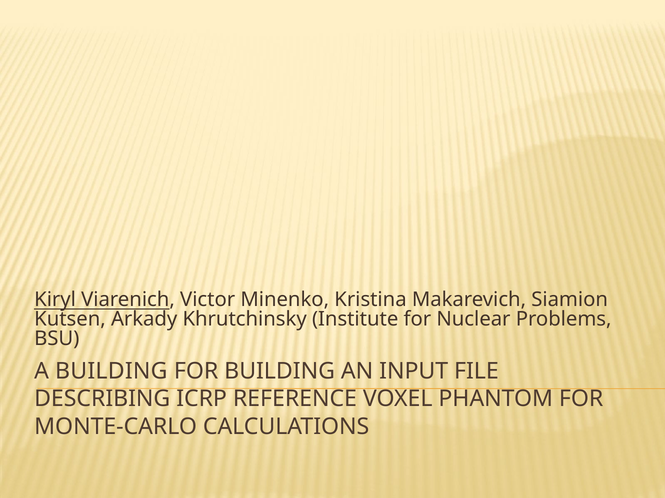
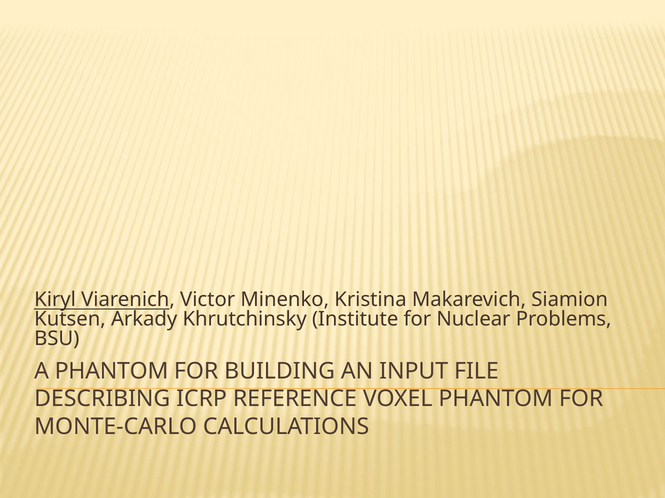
A BUILDING: BUILDING -> PHANTOM
